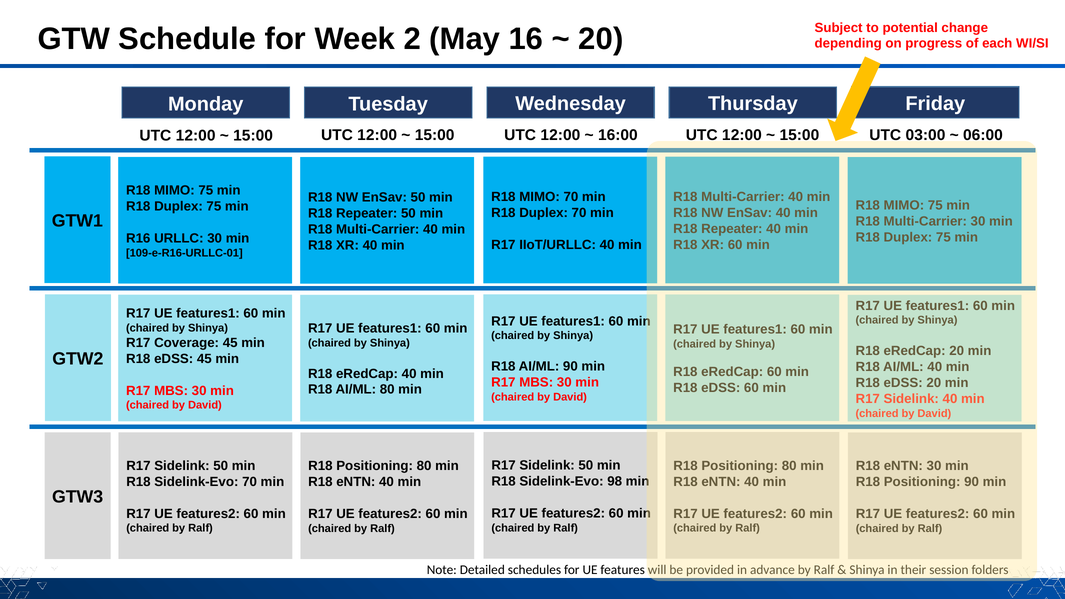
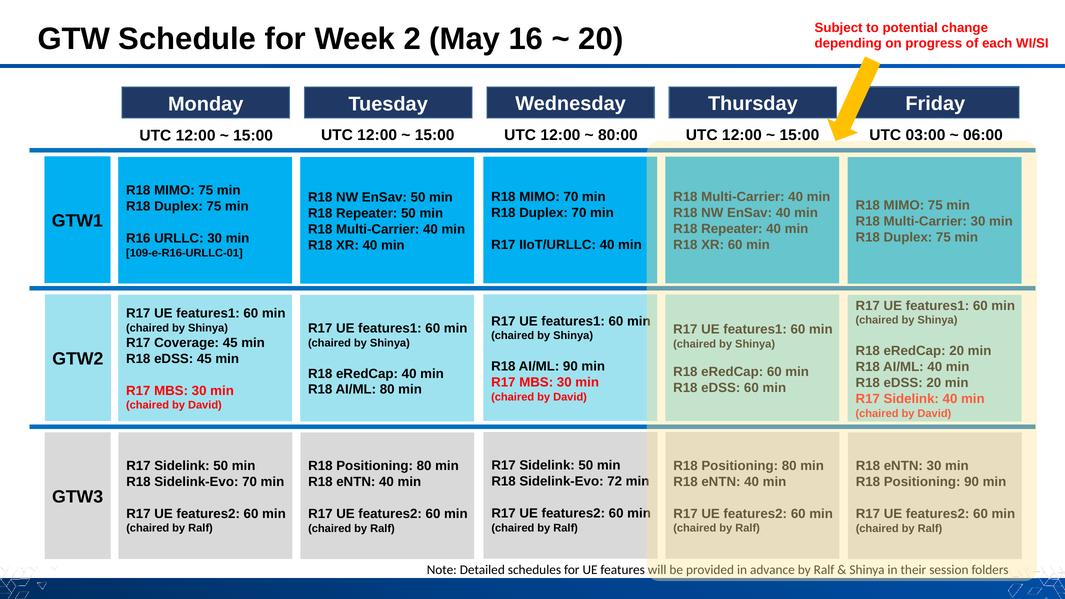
16:00: 16:00 -> 80:00
98: 98 -> 72
